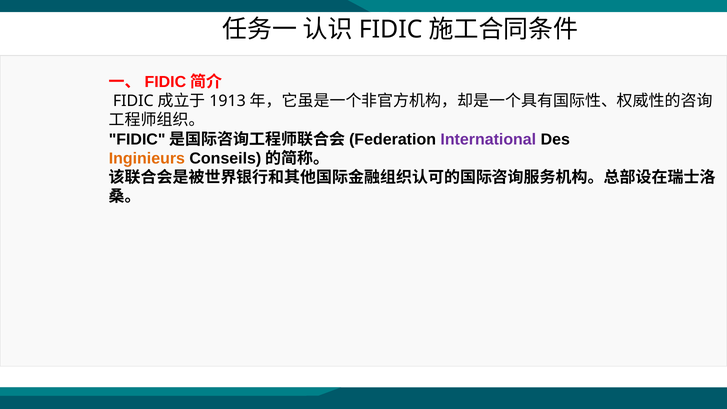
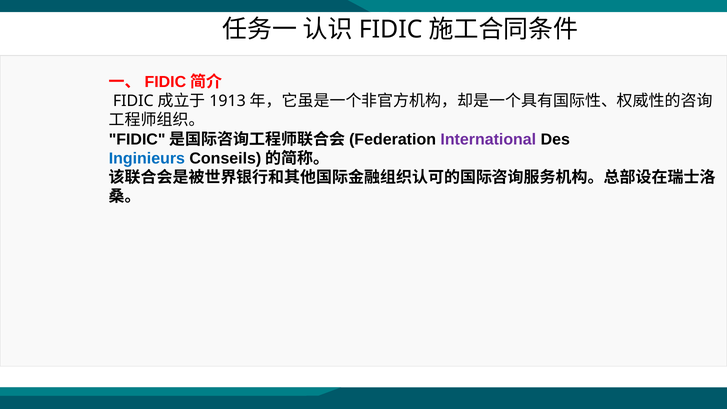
Inginieurs colour: orange -> blue
